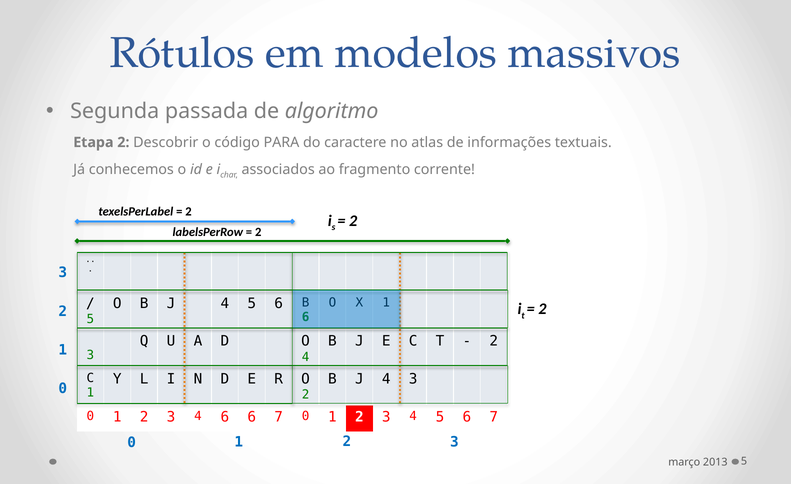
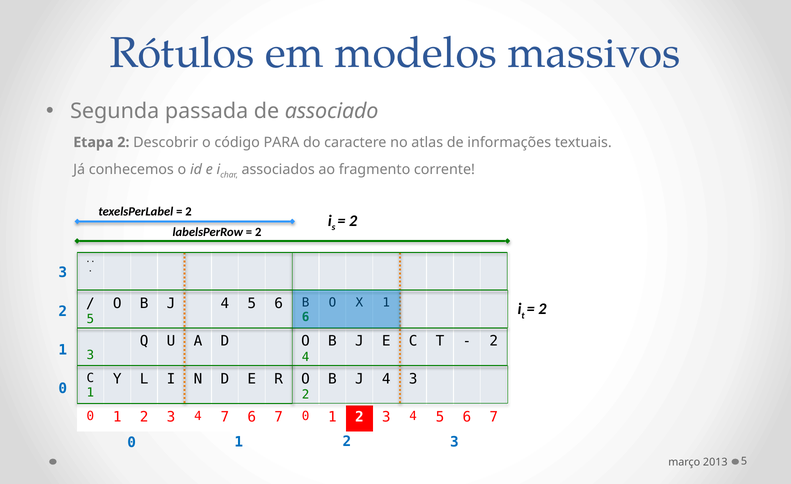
algoritmo: algoritmo -> associado
4 6: 6 -> 7
